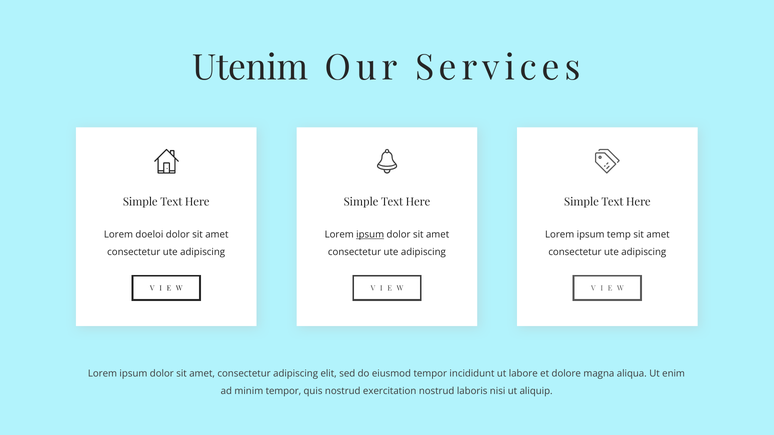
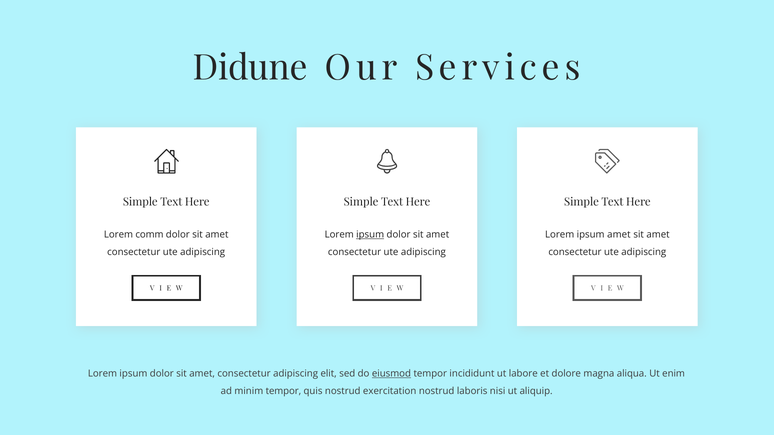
Utenim: Utenim -> Didune
doeloi: doeloi -> comm
ipsum temp: temp -> amet
eiusmod underline: none -> present
